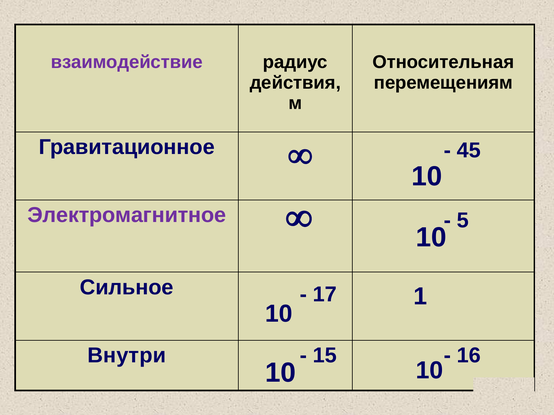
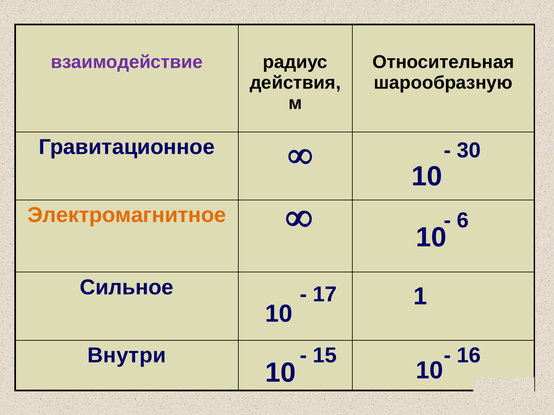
перемещениям: перемещениям -> шарообразную
45: 45 -> 30
Электромагнитное colour: purple -> orange
5: 5 -> 6
